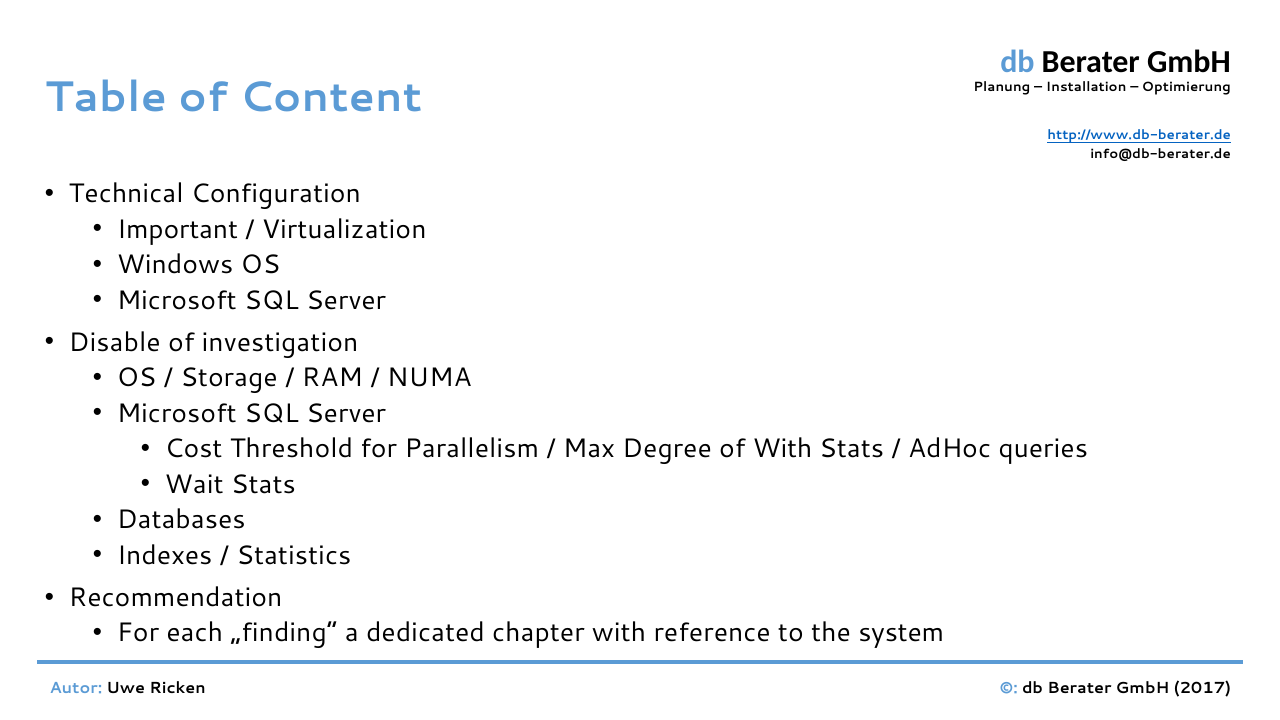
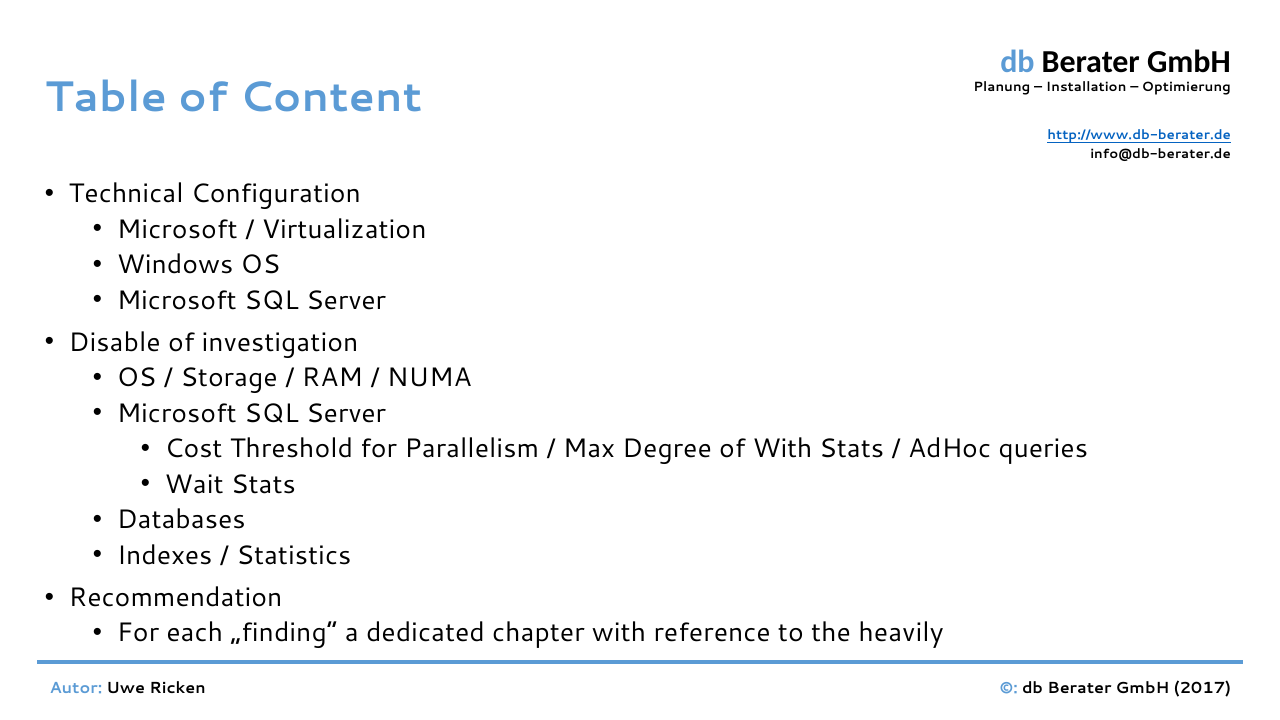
Important at (177, 229): Important -> Microsoft
system: system -> heavily
